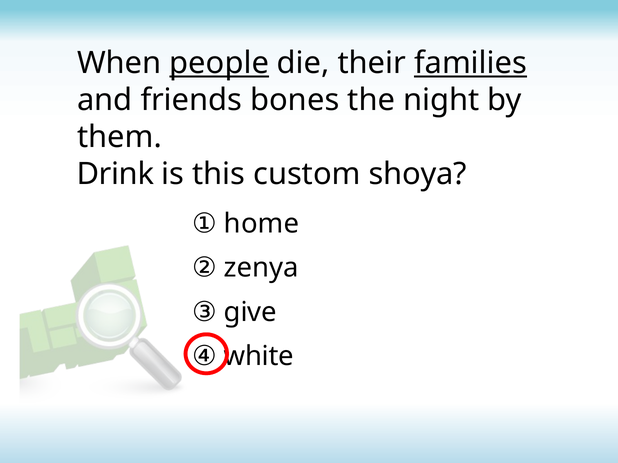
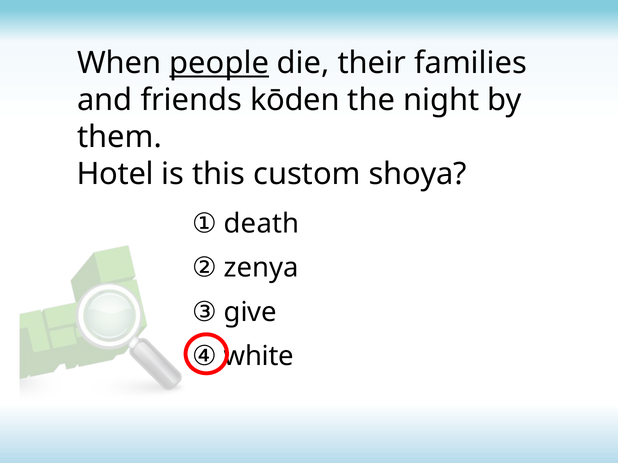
families underline: present -> none
bones: bones -> kōden
Drink: Drink -> Hotel
home: home -> death
